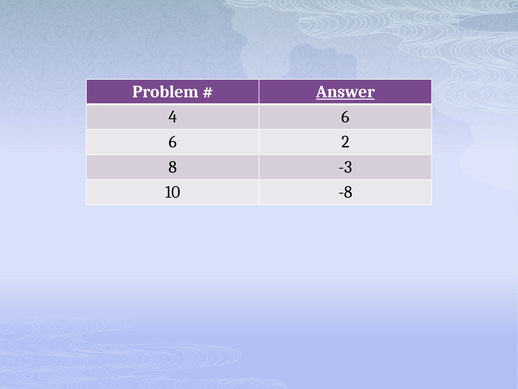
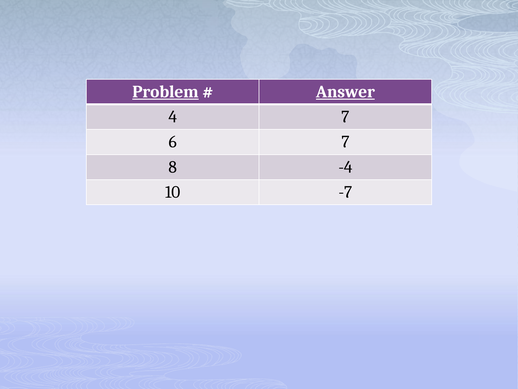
Problem underline: none -> present
4 6: 6 -> 7
6 2: 2 -> 7
-3: -3 -> -4
-8: -8 -> -7
